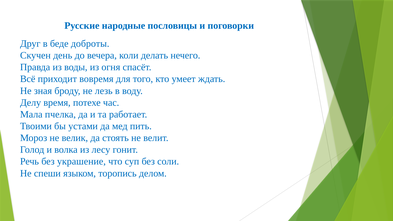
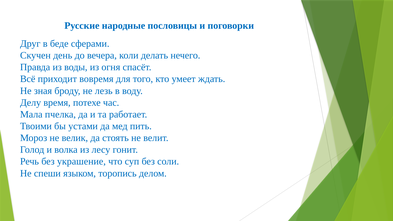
доброты: доброты -> сферами
